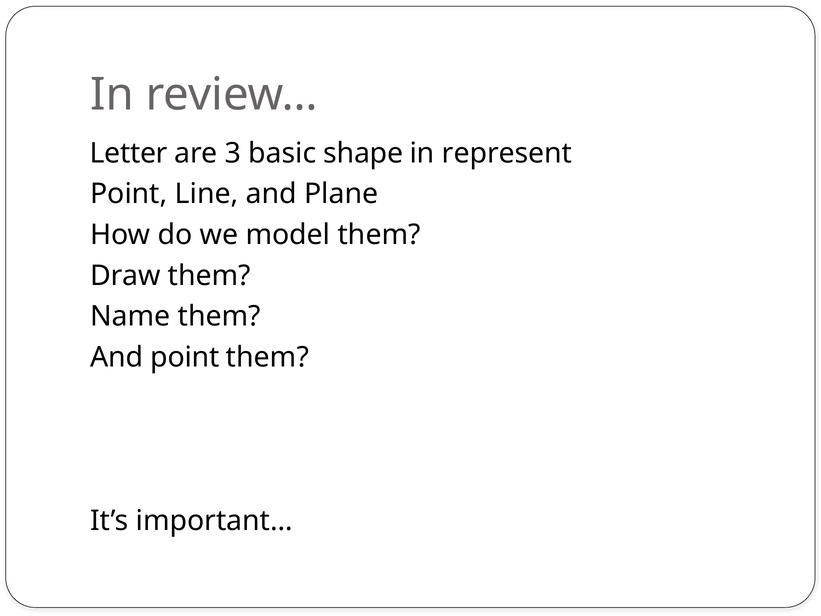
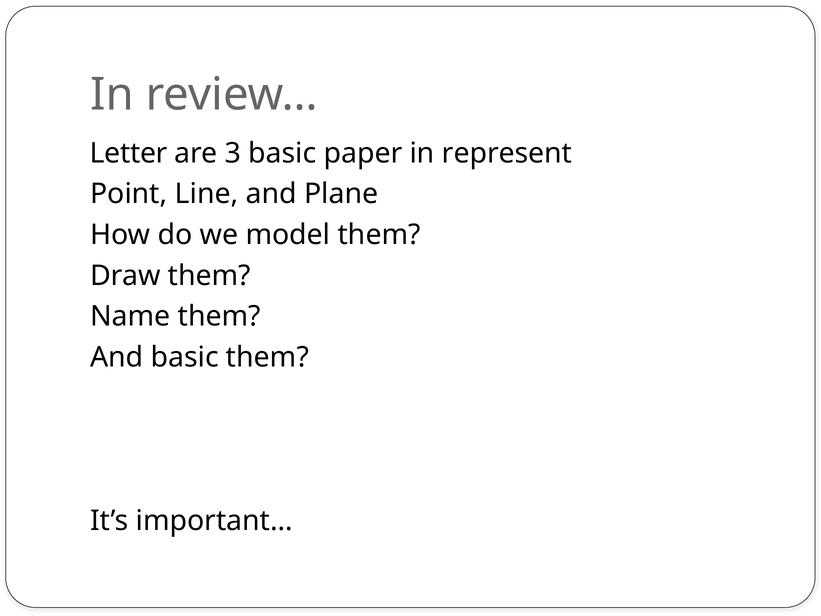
shape: shape -> paper
And point: point -> basic
